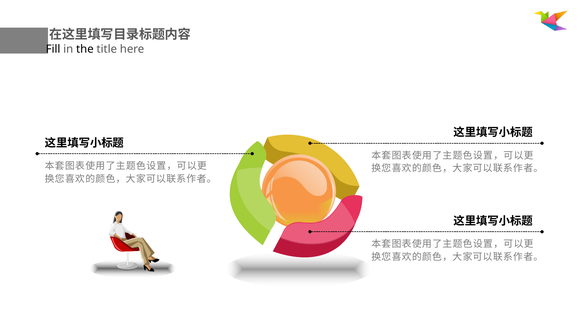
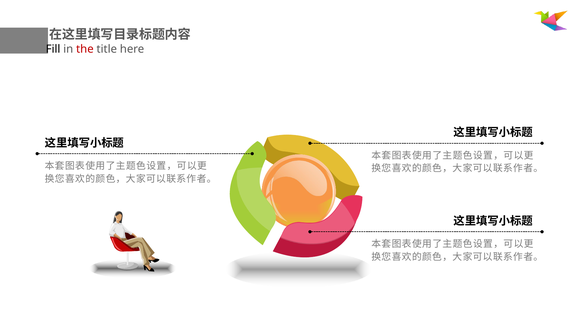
the colour: black -> red
